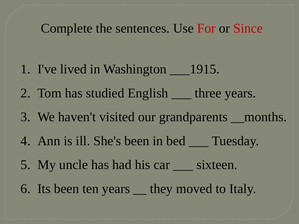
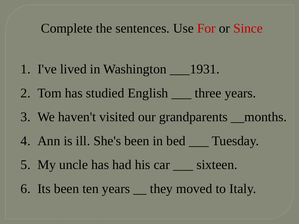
___1915: ___1915 -> ___1931
